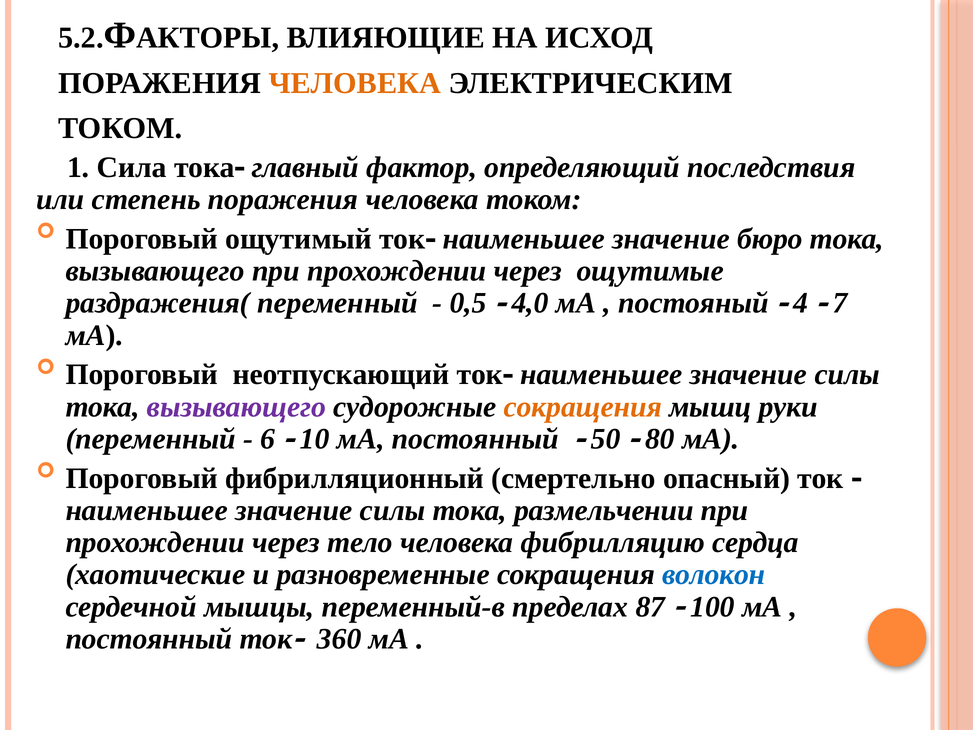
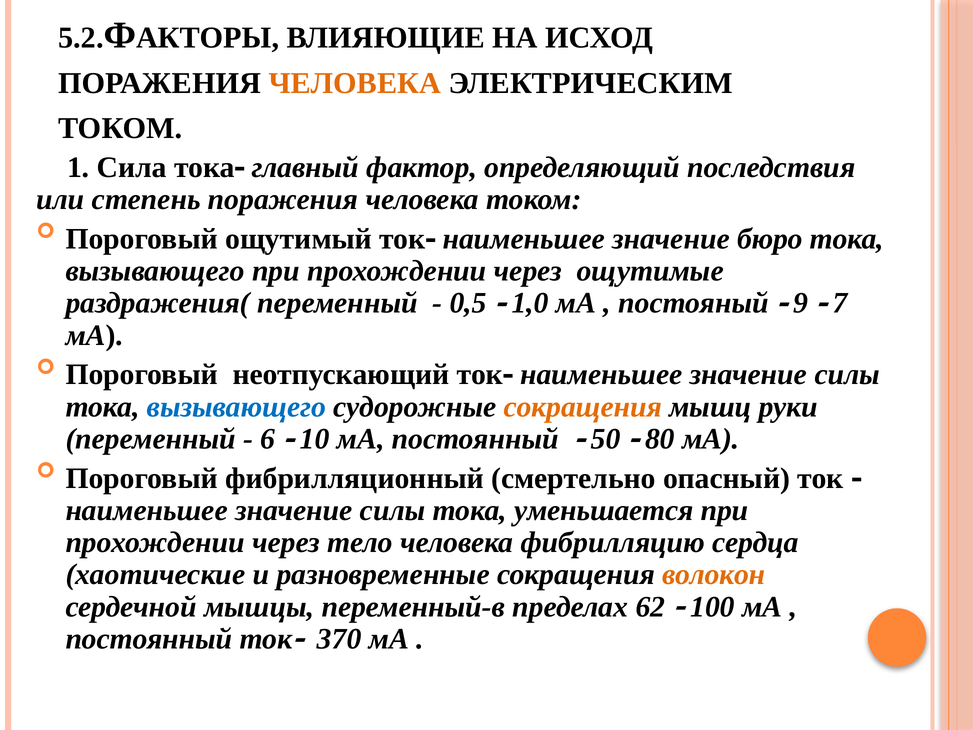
4,0: 4,0 -> 1,0
4: 4 -> 9
вызывающего at (236, 407) colour: purple -> blue
размельчении: размельчении -> уменьшается
волокон colour: blue -> orange
87: 87 -> 62
360: 360 -> 370
